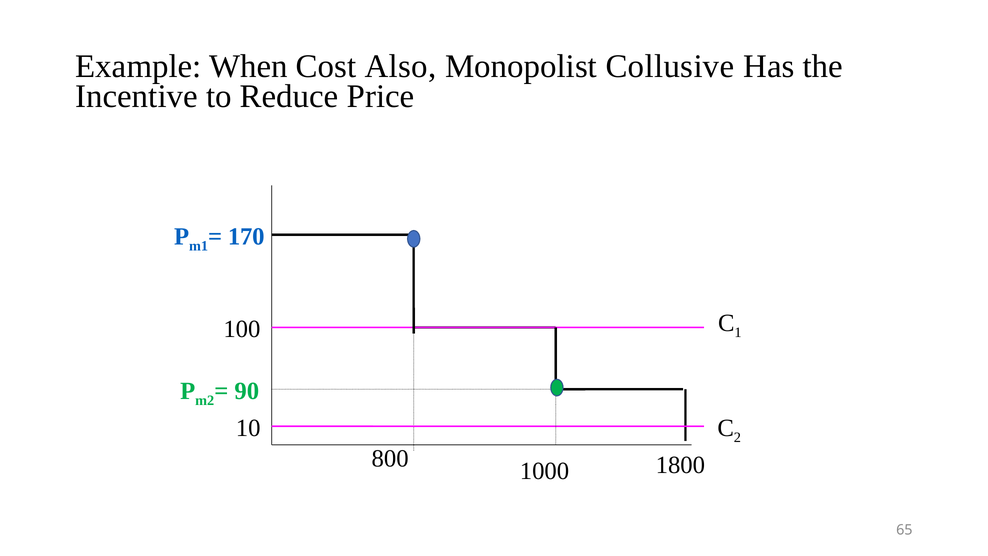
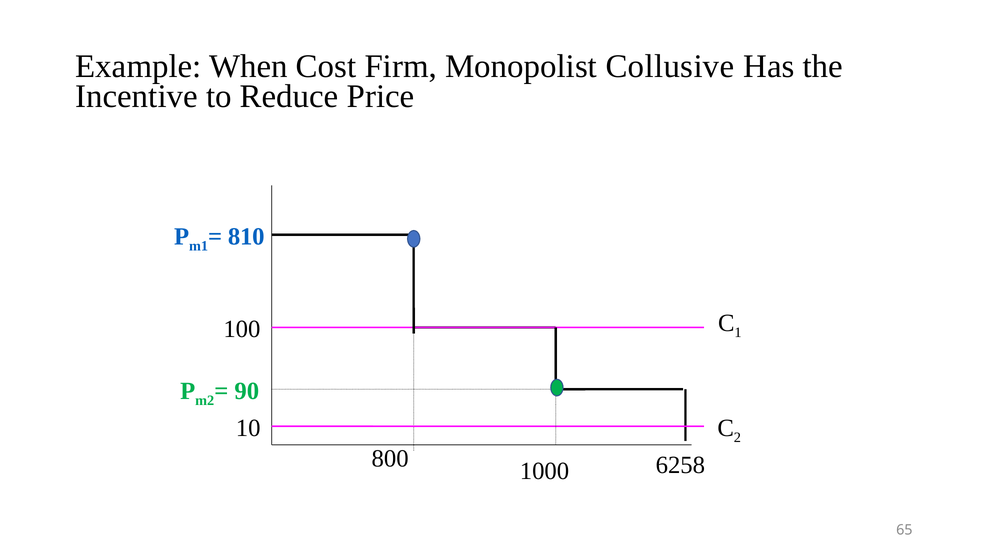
Also: Also -> Firm
170: 170 -> 810
1800: 1800 -> 6258
